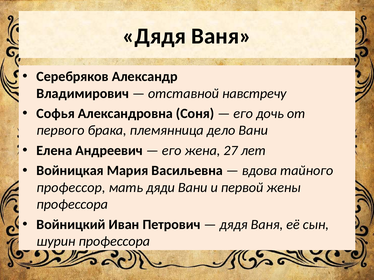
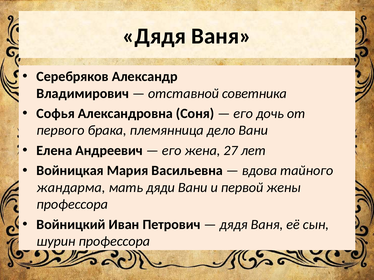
навстречу: навстречу -> советника
профессор: профессор -> жандарма
